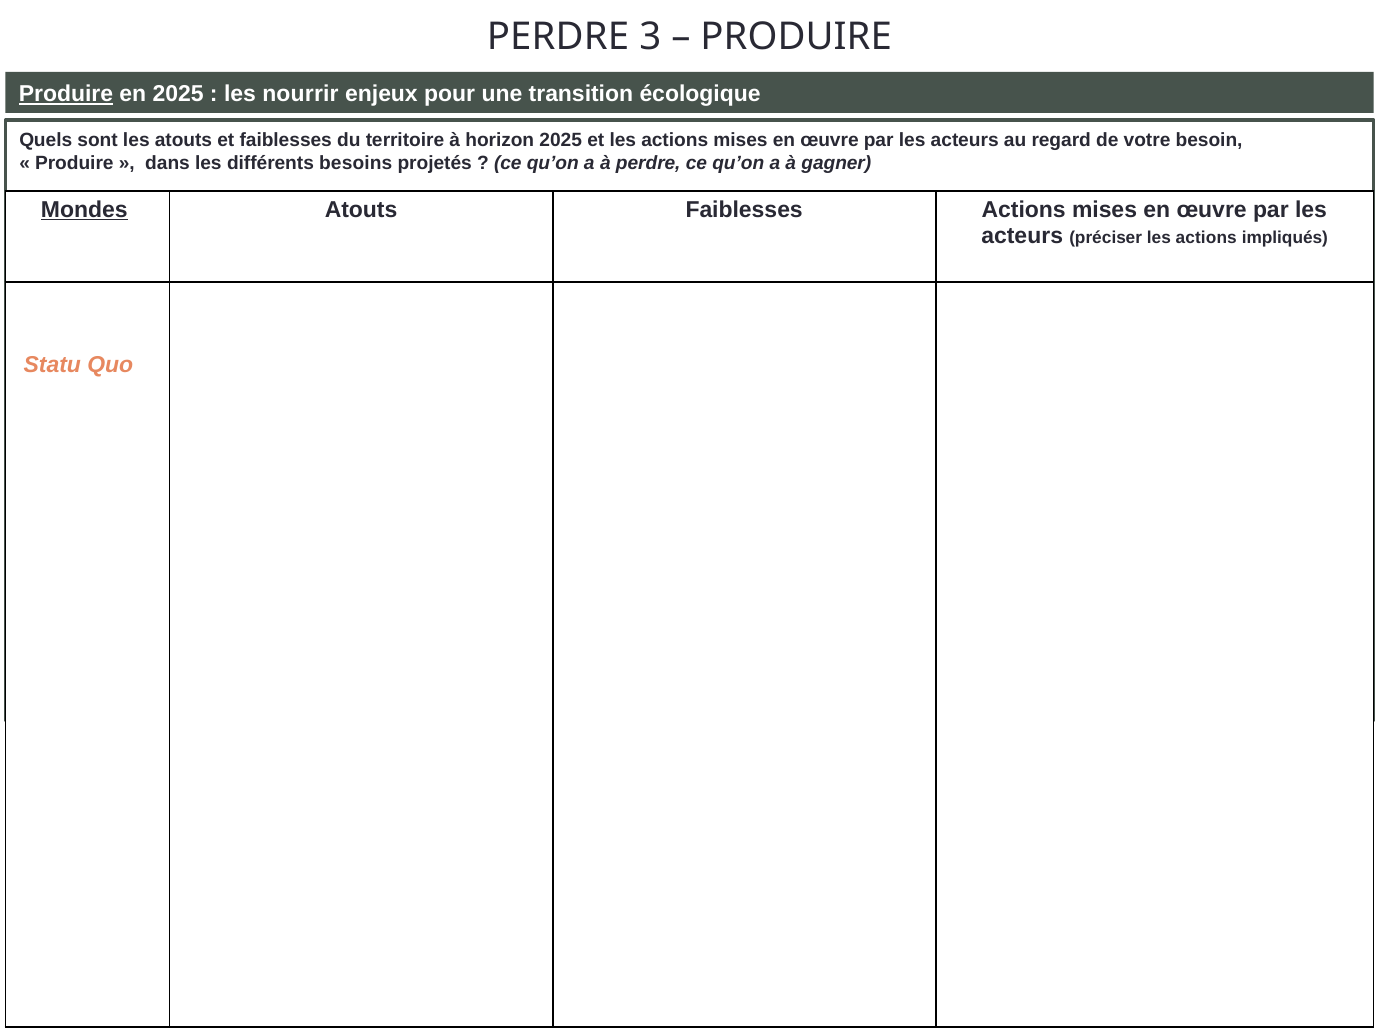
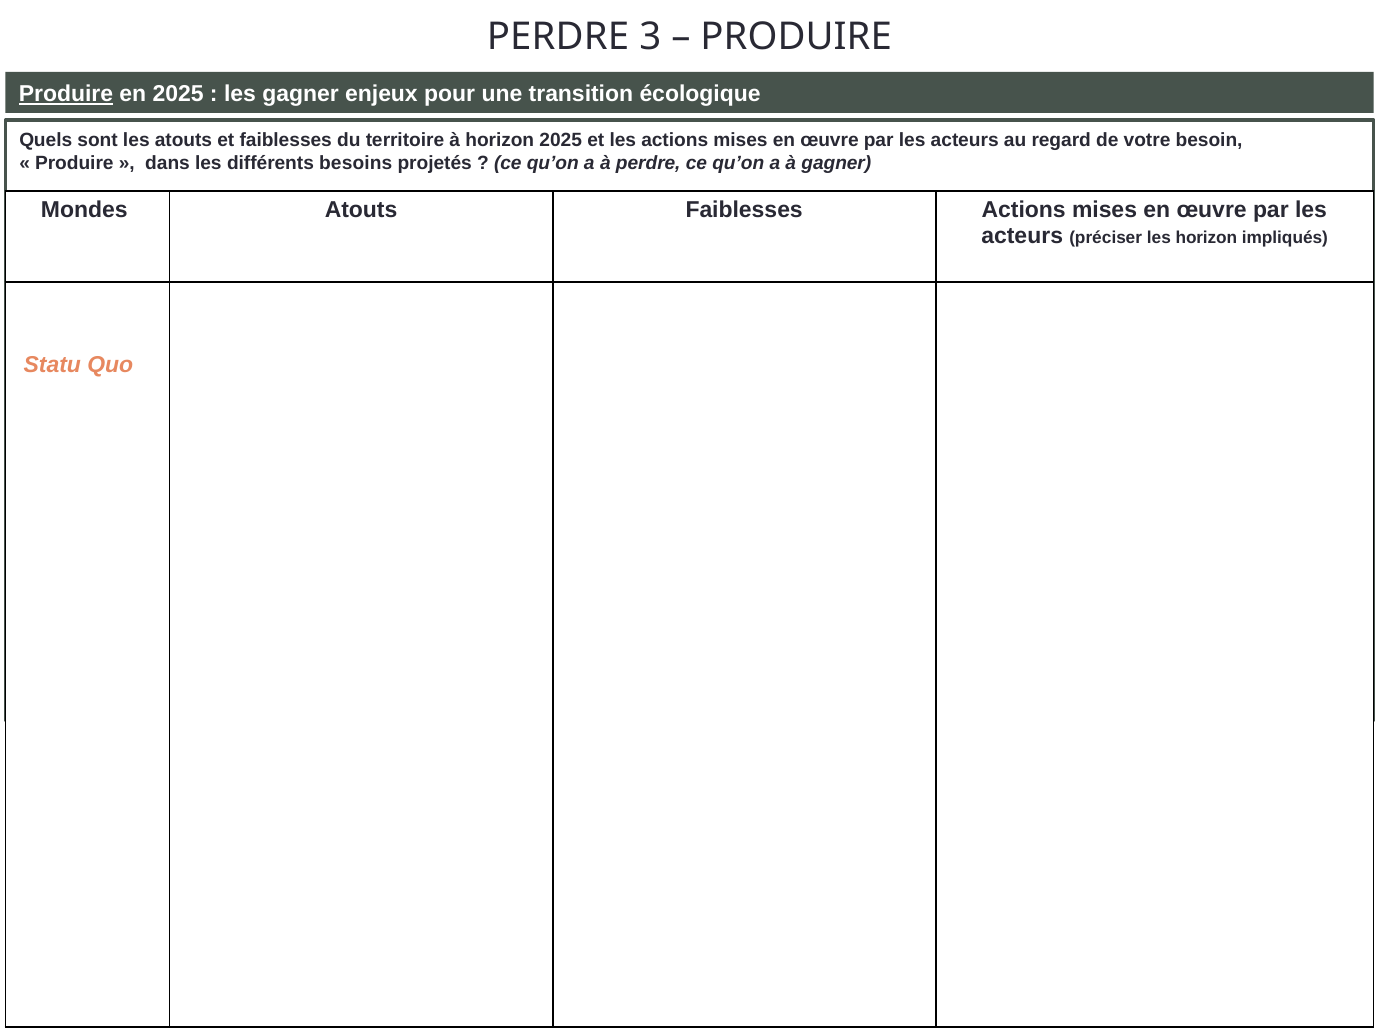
les nourrir: nourrir -> gagner
Mondes underline: present -> none
préciser les actions: actions -> horizon
